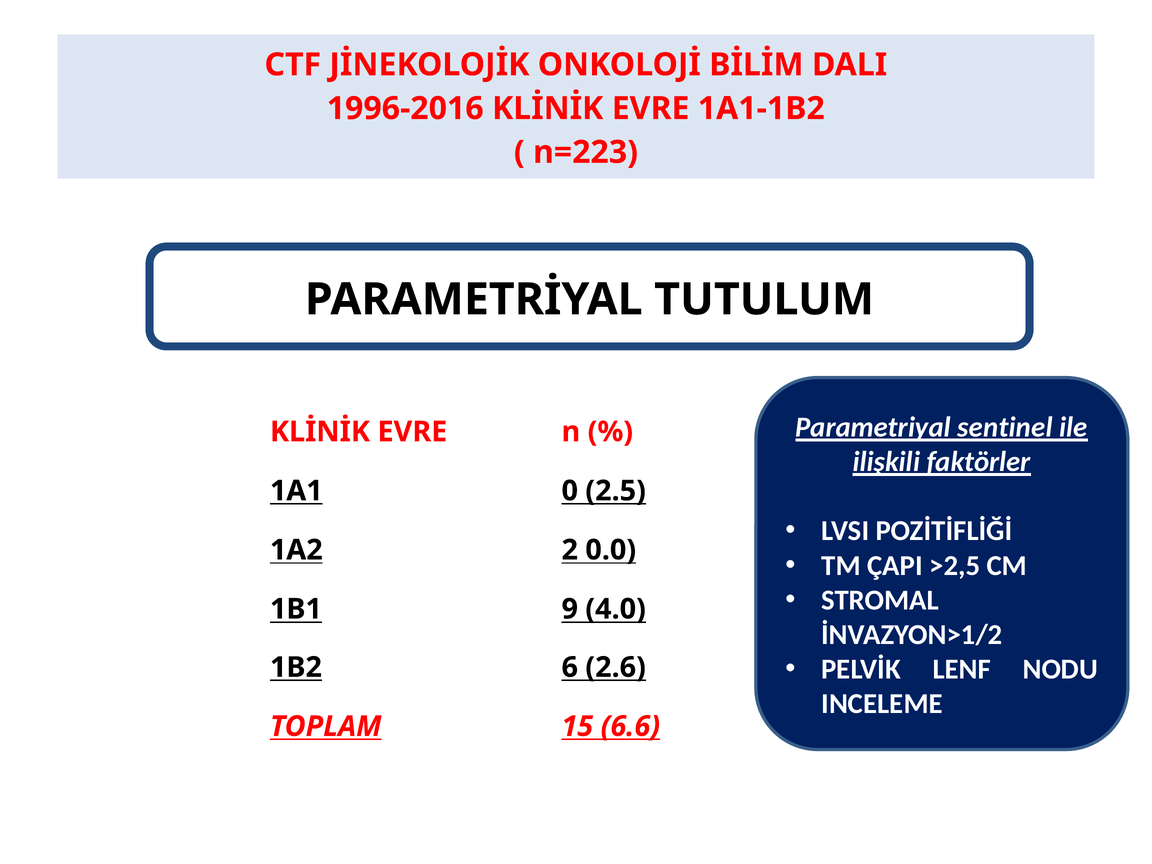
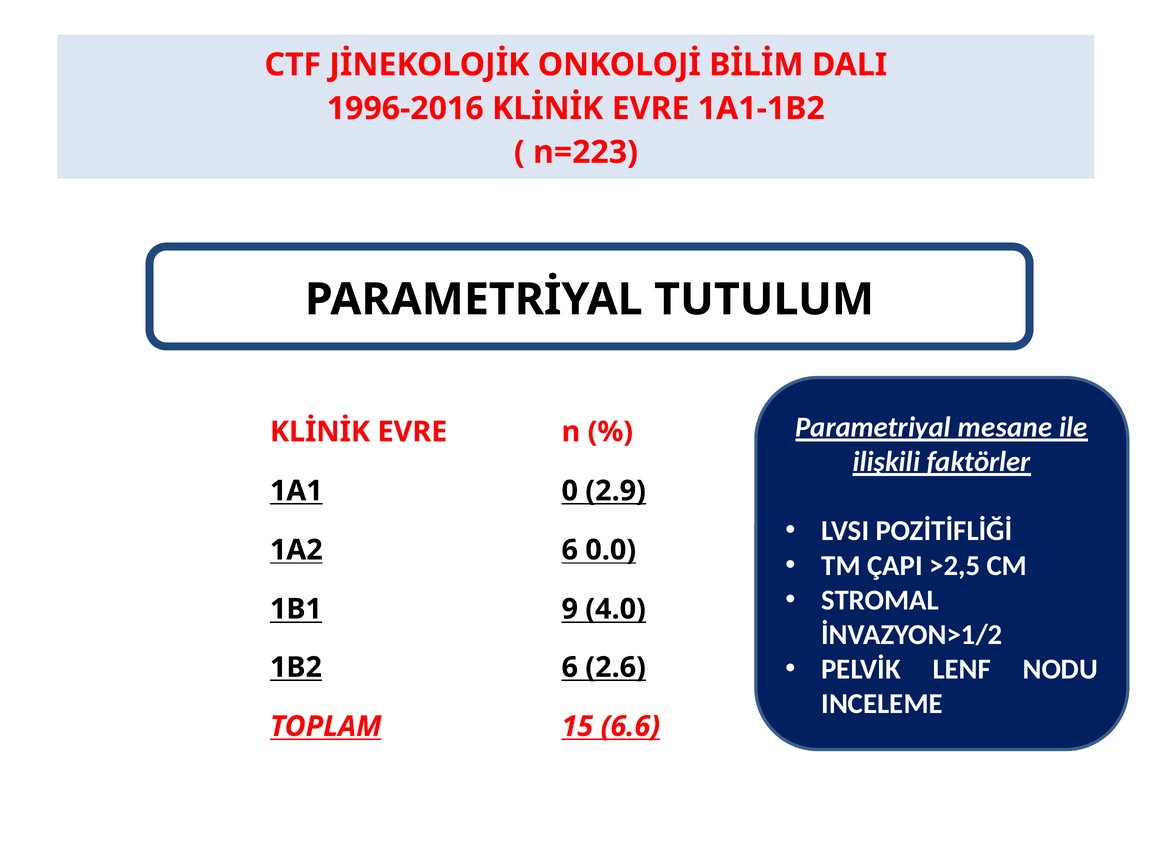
sentinel: sentinel -> mesane
2.5: 2.5 -> 2.9
1A2 2: 2 -> 6
